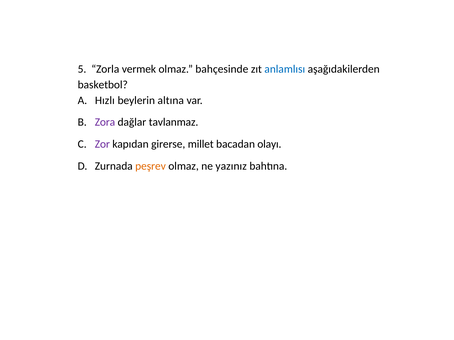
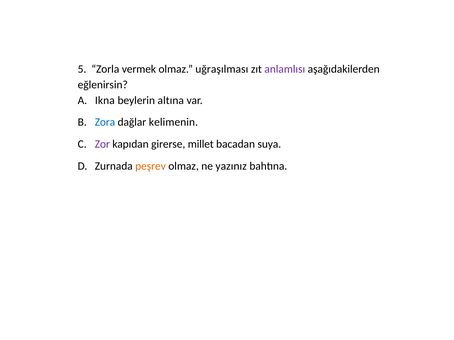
bahçesinde: bahçesinde -> uğraşılması
anlamlısı colour: blue -> purple
basketbol: basketbol -> eğlenirsin
Hızlı: Hızlı -> Ikna
Zora colour: purple -> blue
tavlanmaz: tavlanmaz -> kelimenin
olayı: olayı -> suya
